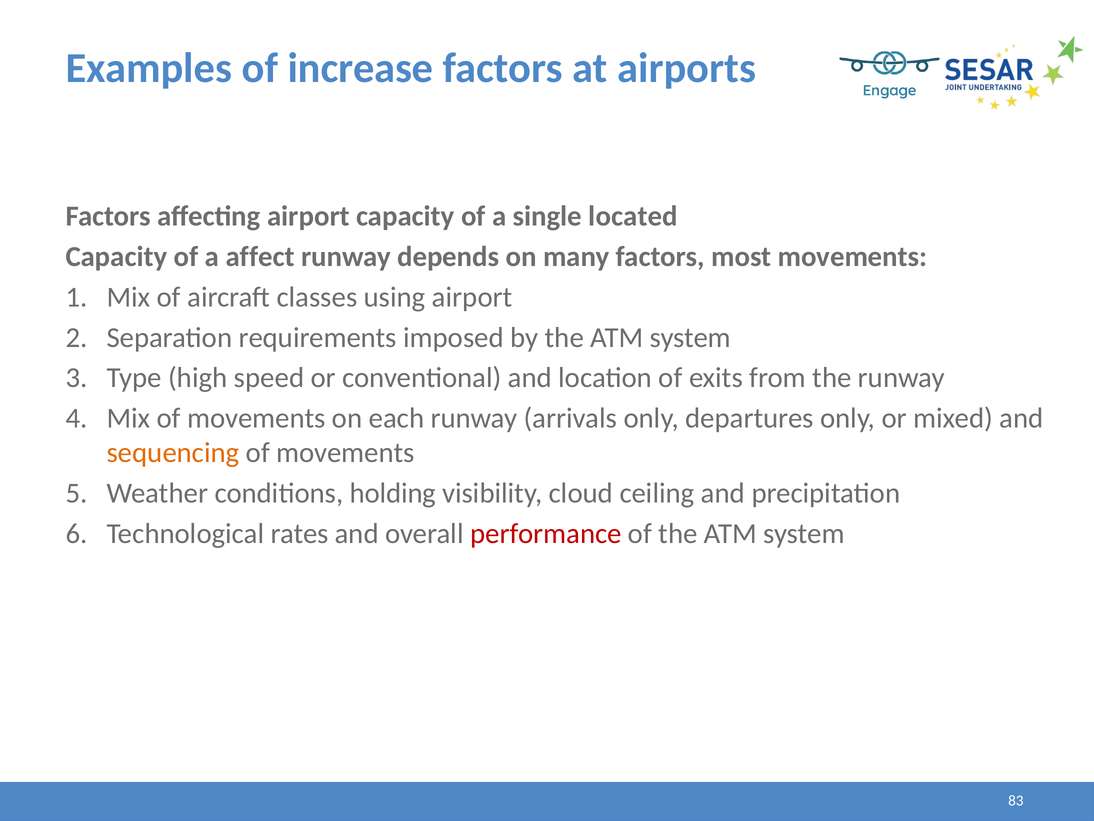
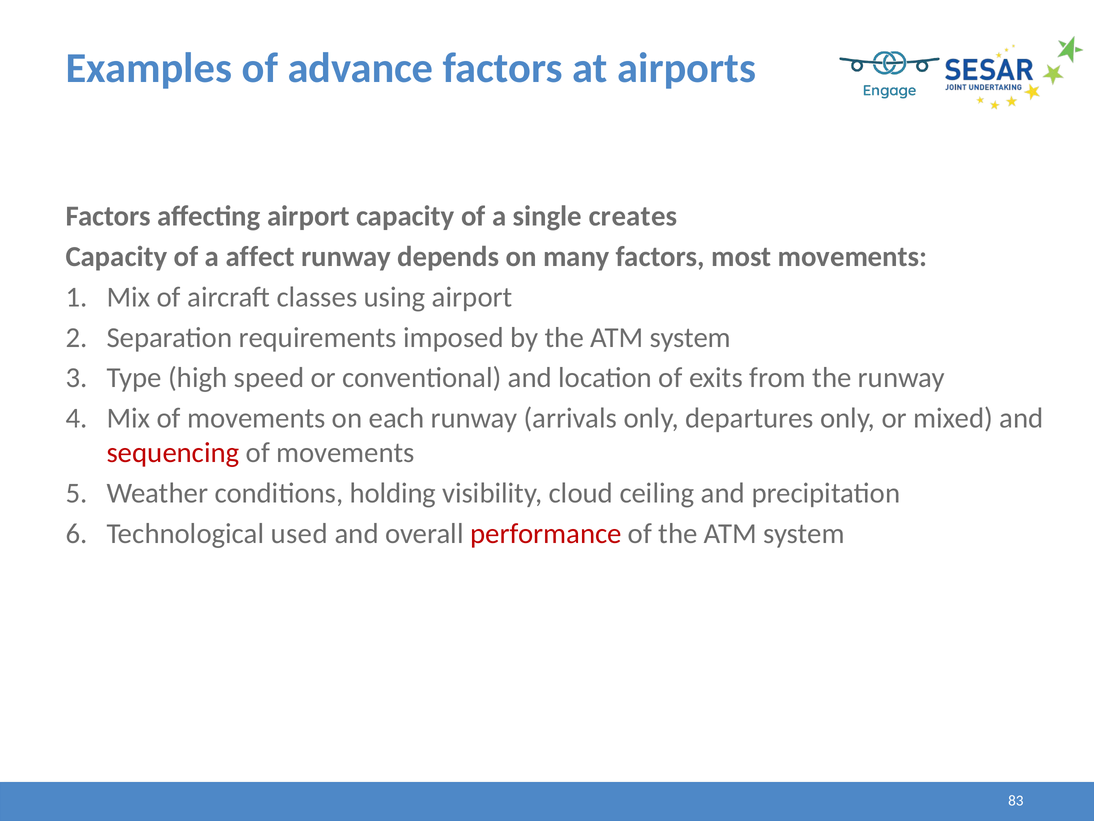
increase: increase -> advance
located: located -> creates
sequencing colour: orange -> red
rates: rates -> used
